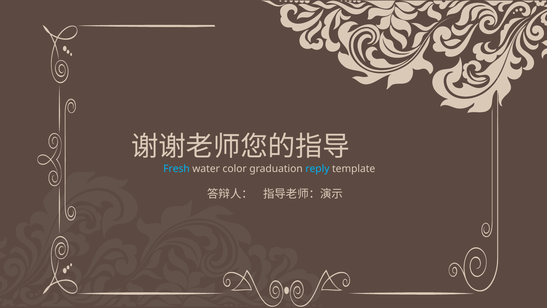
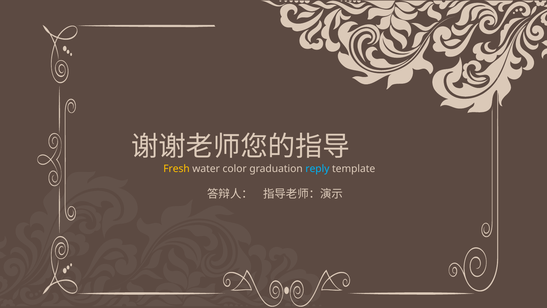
Fresh colour: light blue -> yellow
